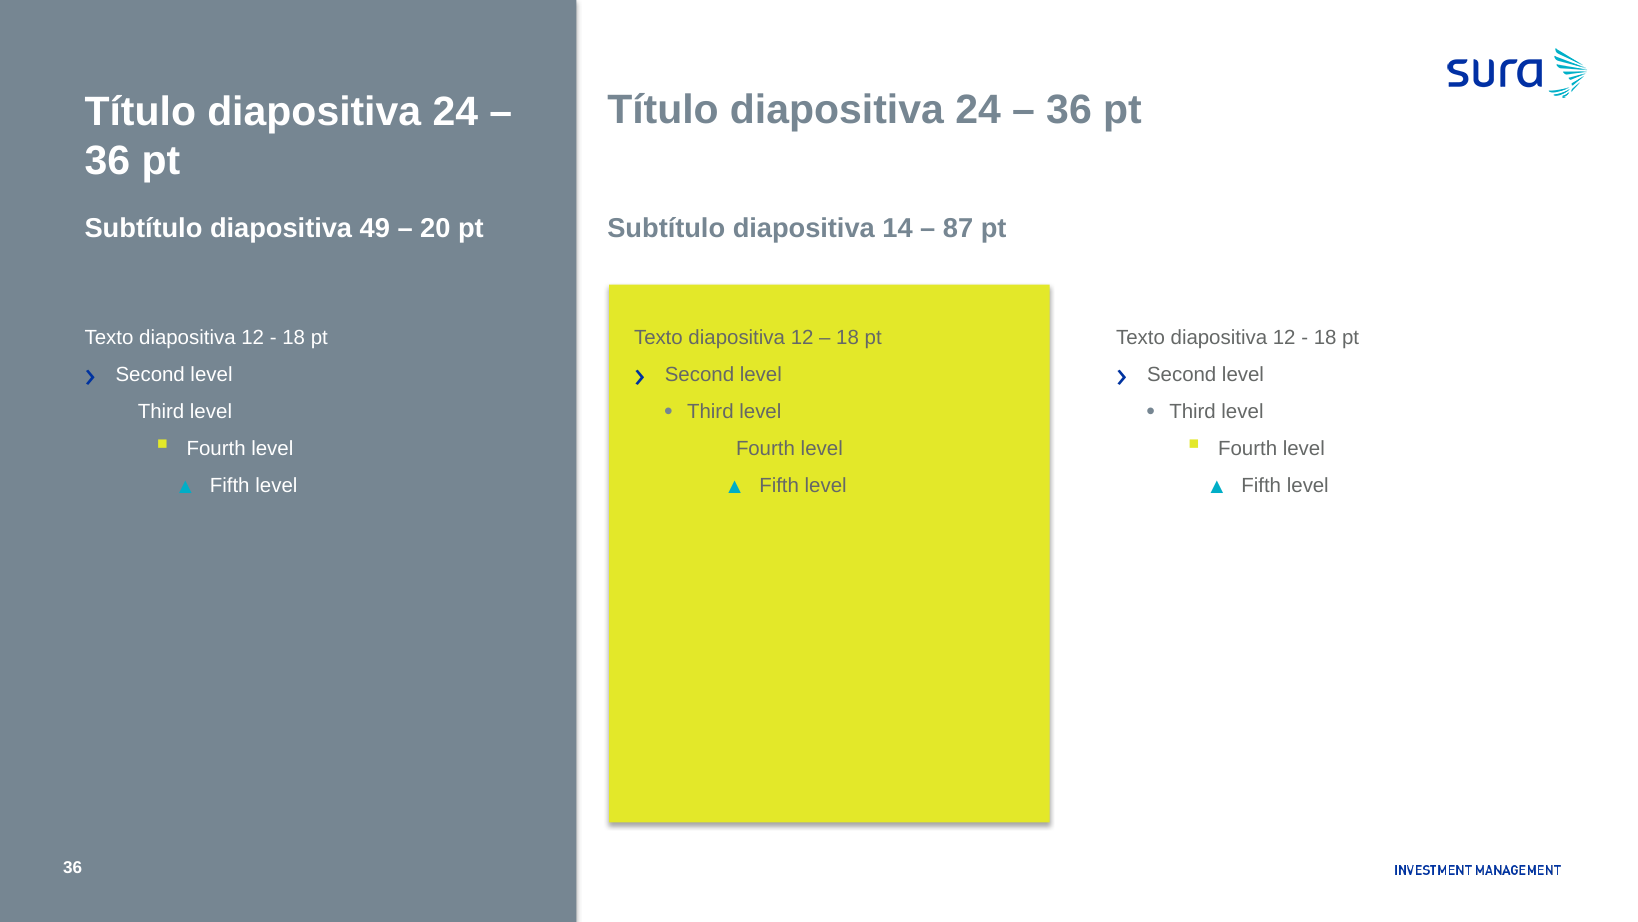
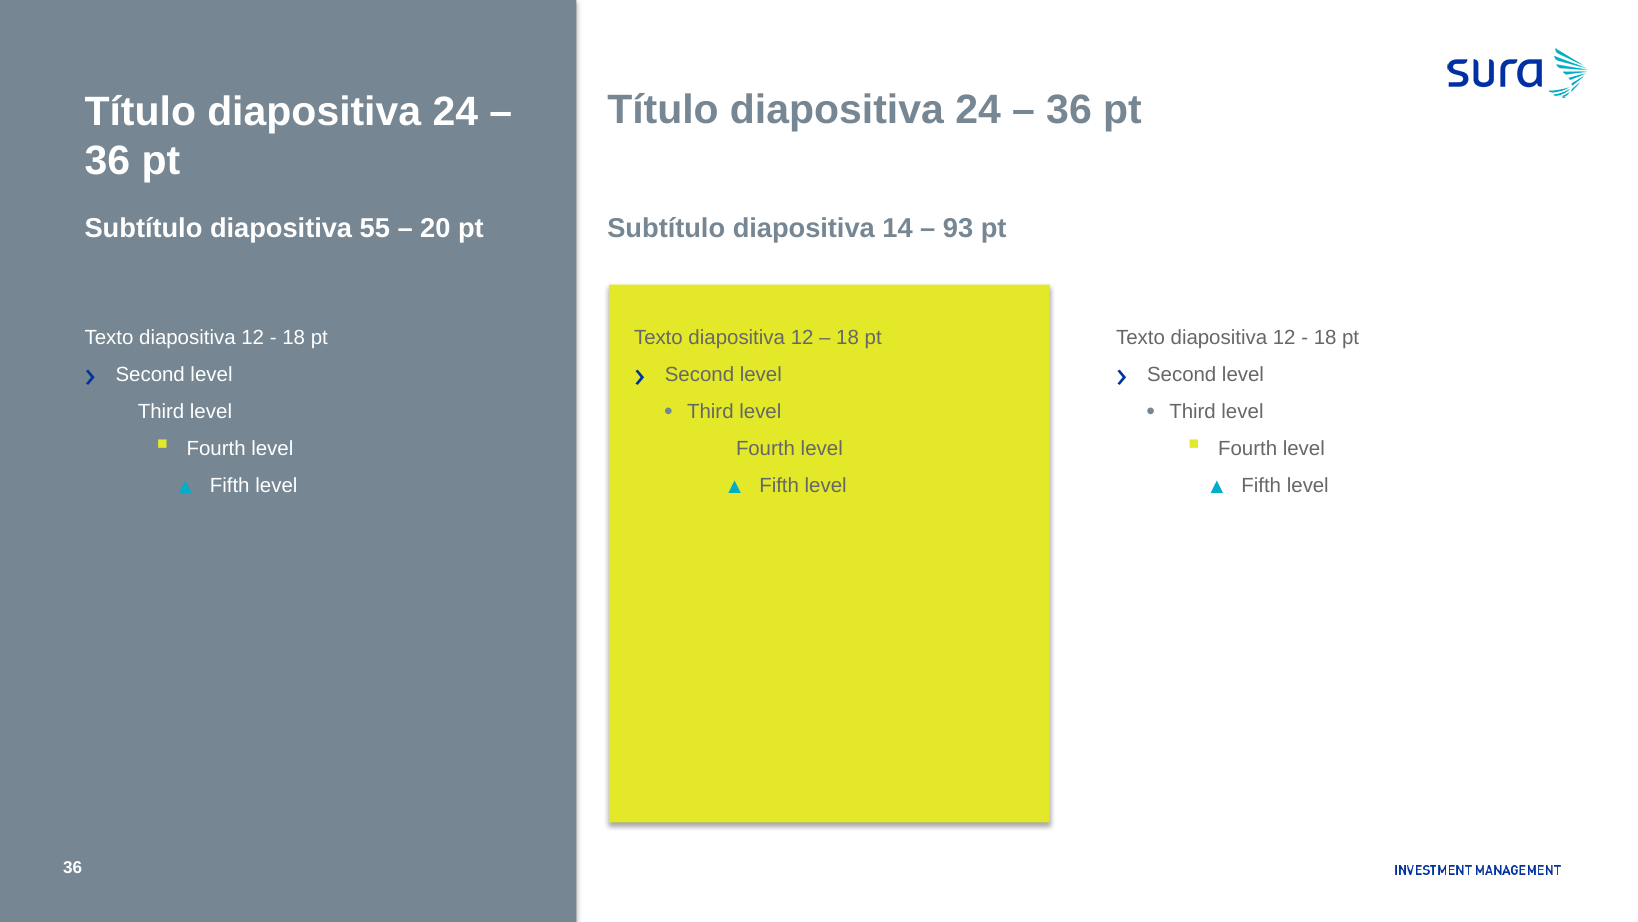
49: 49 -> 55
87: 87 -> 93
